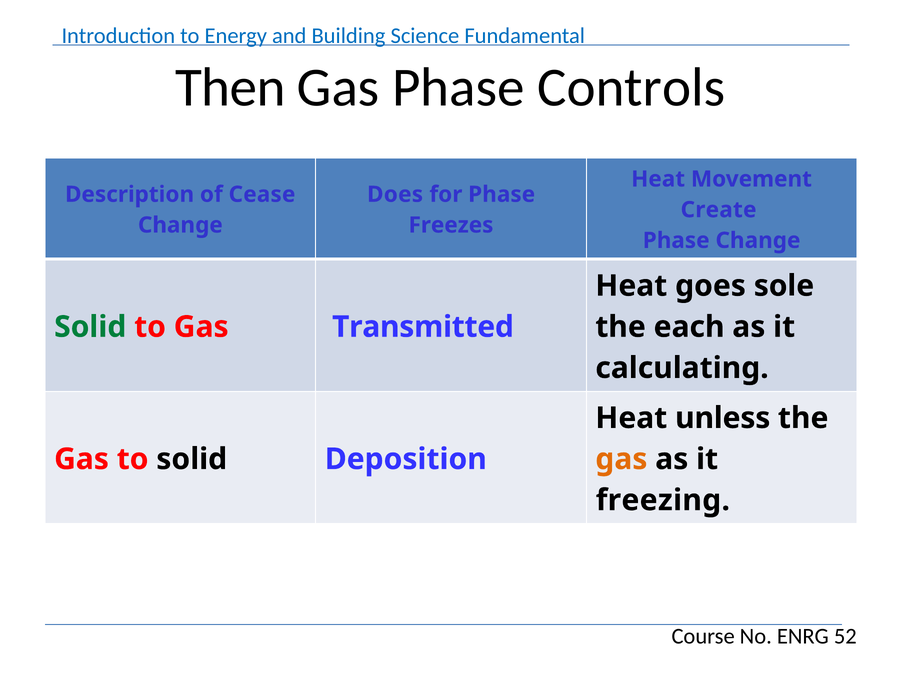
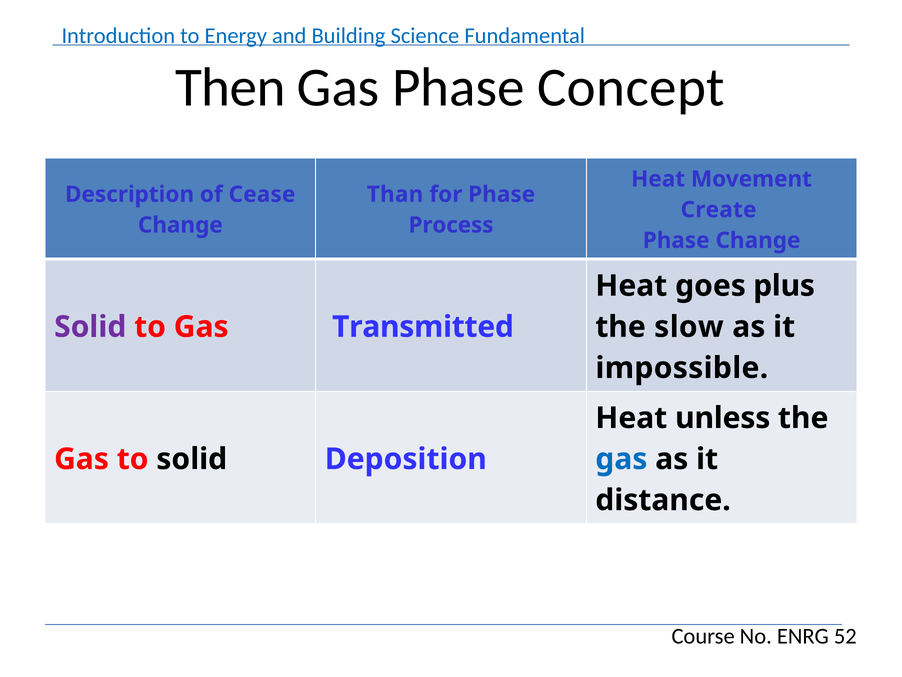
Controls: Controls -> Concept
Does: Does -> Than
Freezes: Freezes -> Process
sole: sole -> plus
Solid at (90, 327) colour: green -> purple
each: each -> slow
calculating: calculating -> impossible
gas at (621, 459) colour: orange -> blue
freezing: freezing -> distance
